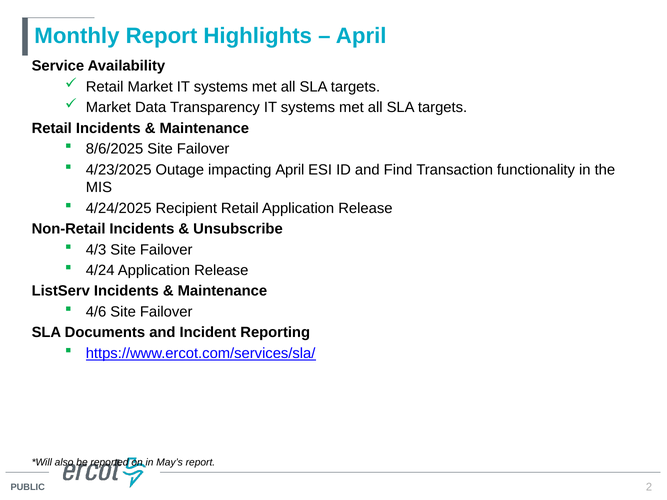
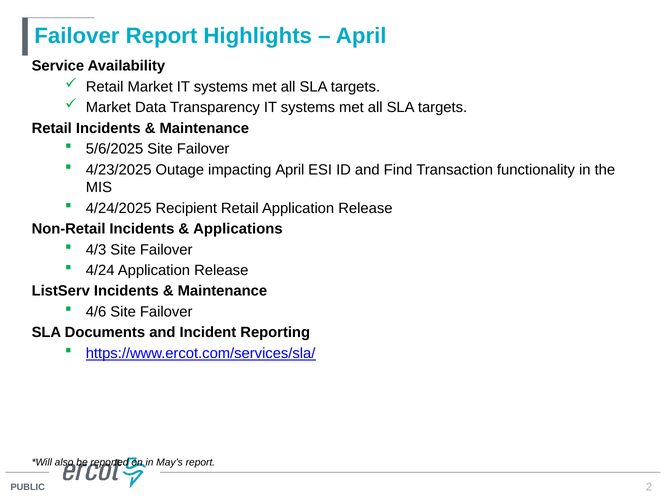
Monthly at (77, 36): Monthly -> Failover
8/6/2025: 8/6/2025 -> 5/6/2025
Unsubscribe: Unsubscribe -> Applications
